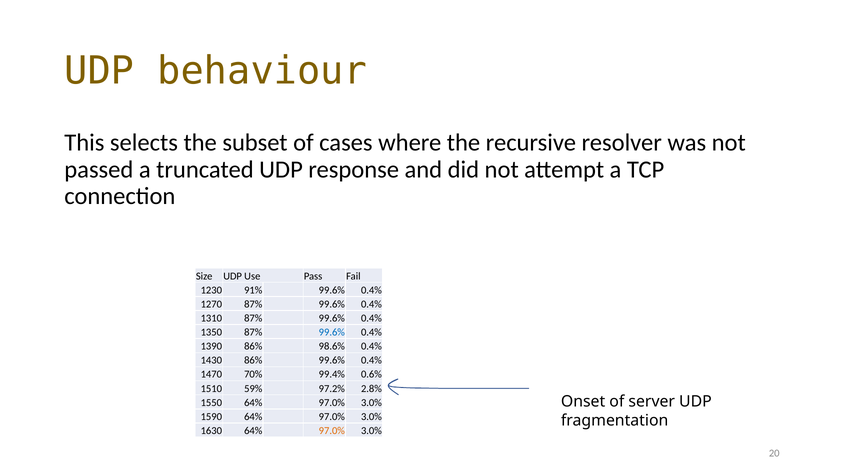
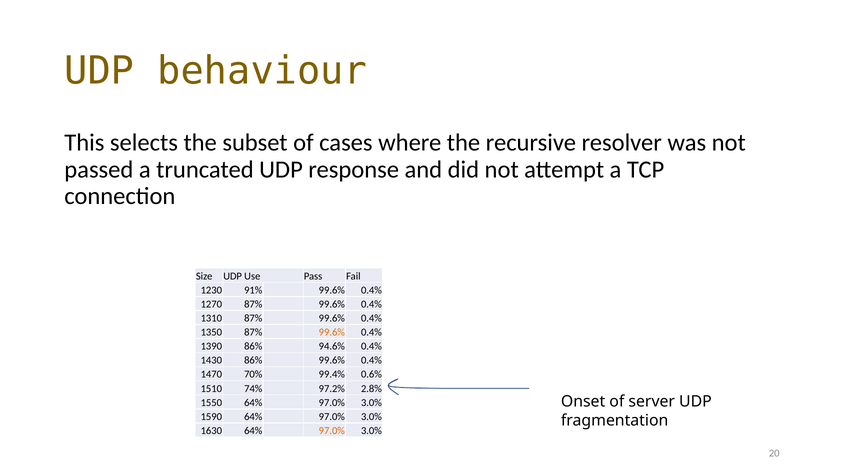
99.6% at (332, 332) colour: blue -> orange
98.6%: 98.6% -> 94.6%
59%: 59% -> 74%
